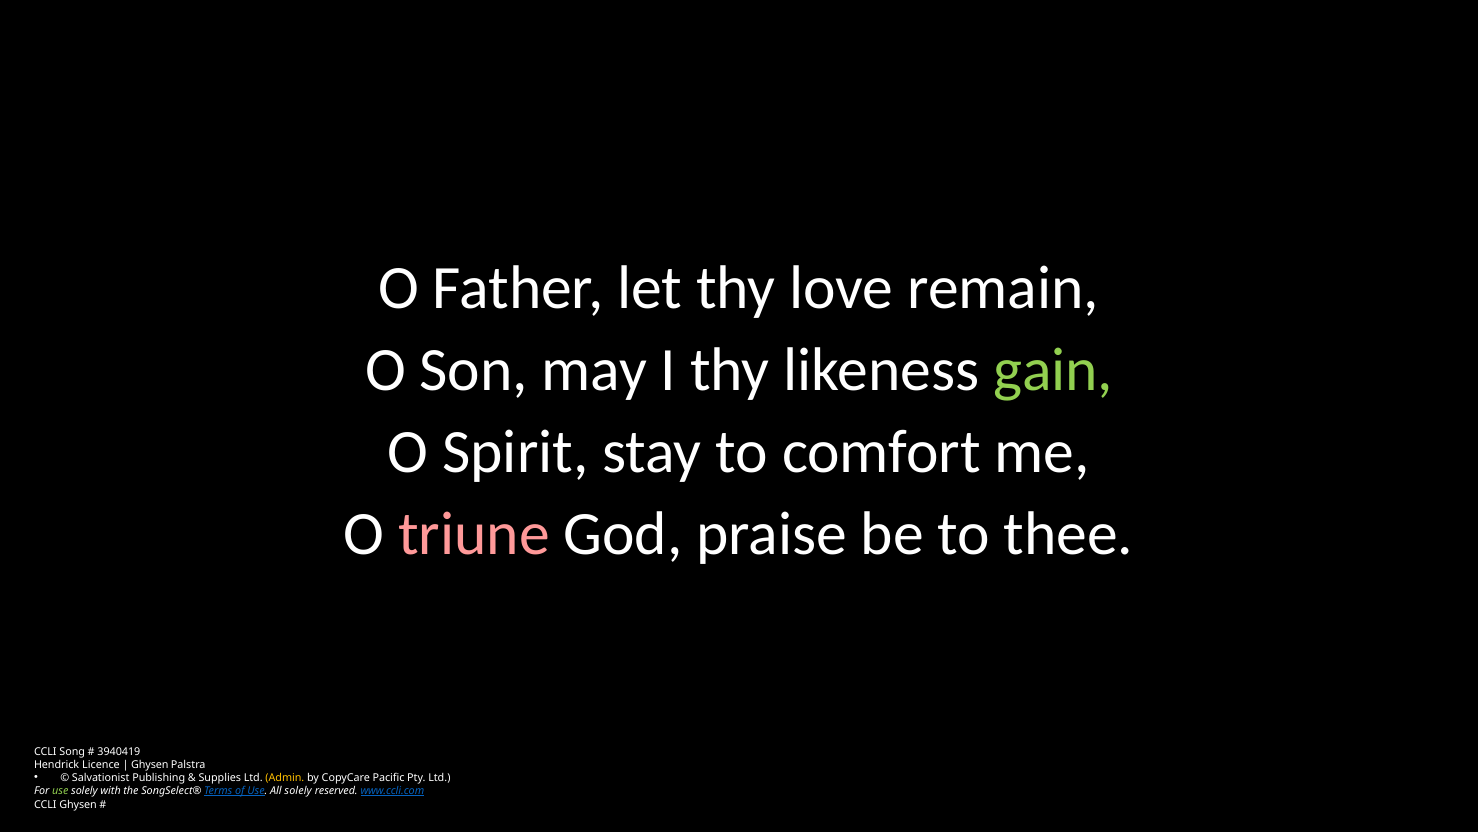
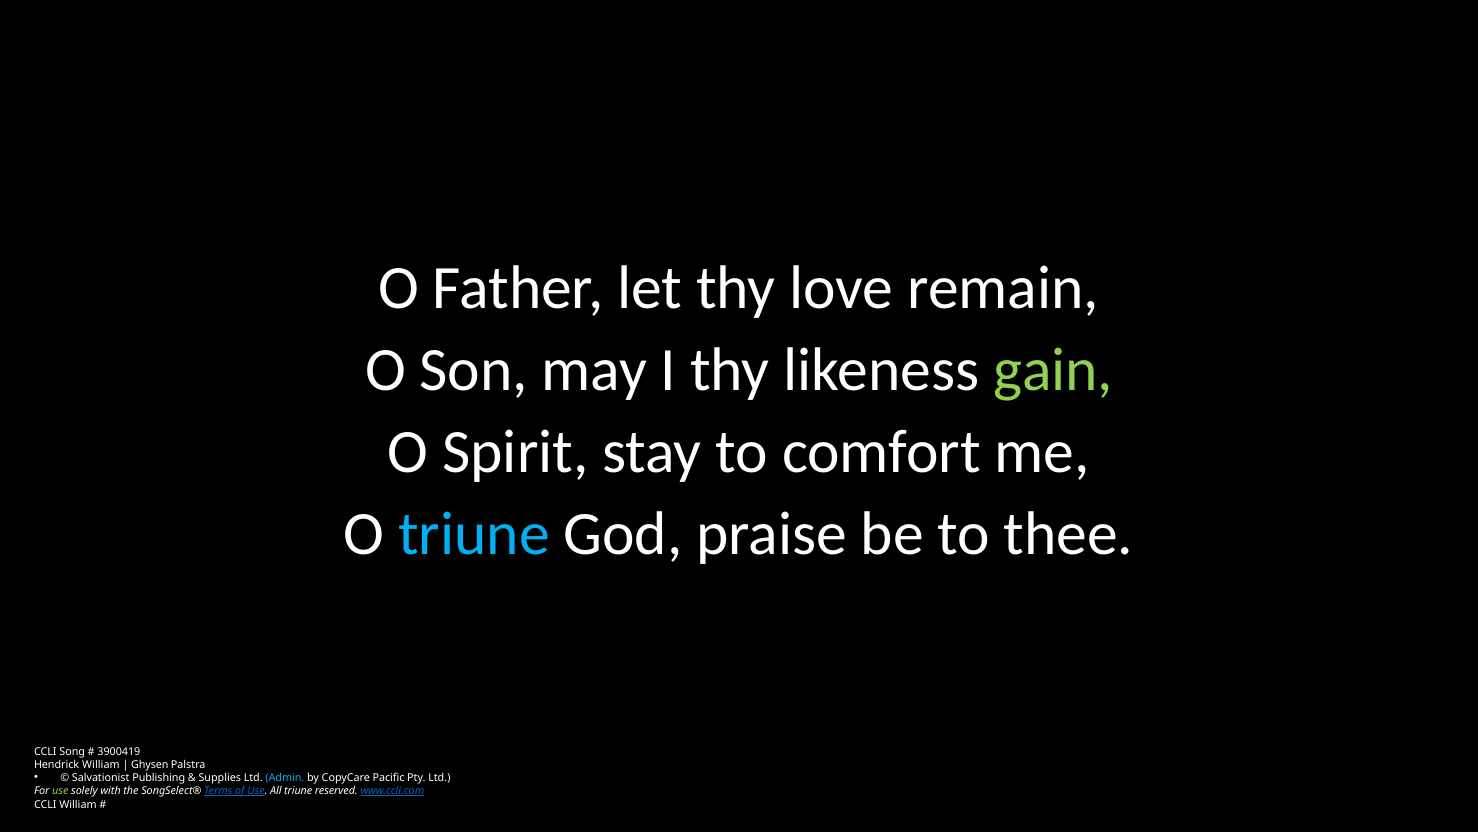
triune at (474, 534) colour: pink -> light blue
3940419: 3940419 -> 3900419
Hendrick Licence: Licence -> William
Admin colour: yellow -> light blue
All solely: solely -> triune
CCLI Ghysen: Ghysen -> William
